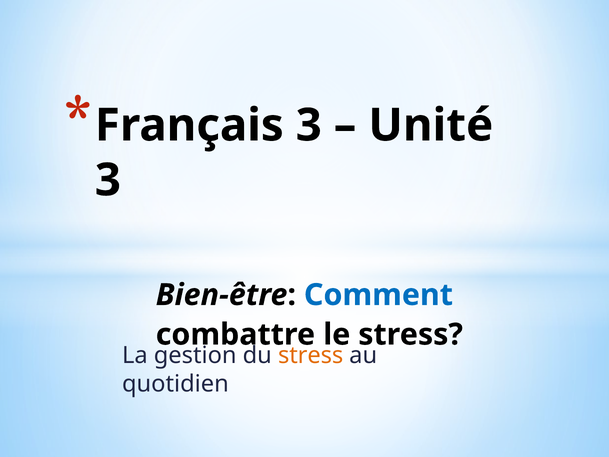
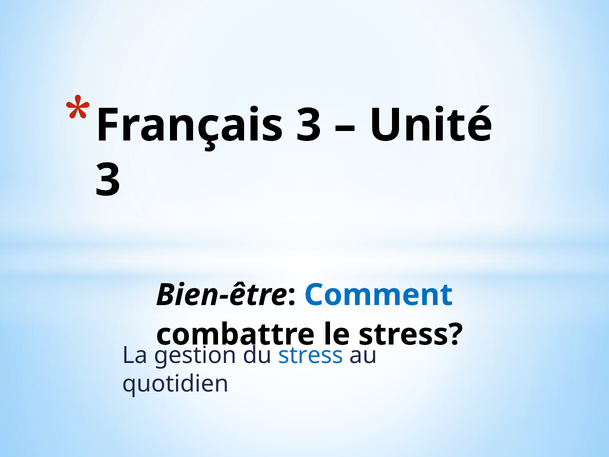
stress at (311, 355) colour: orange -> blue
